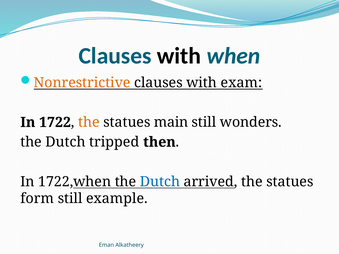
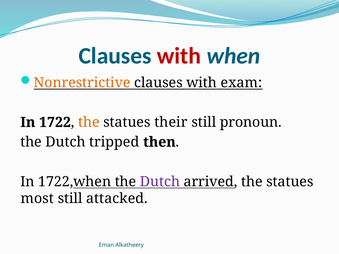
with at (179, 56) colour: black -> red
main: main -> their
wonders: wonders -> pronoun
Dutch at (160, 182) colour: blue -> purple
form: form -> most
example: example -> attacked
